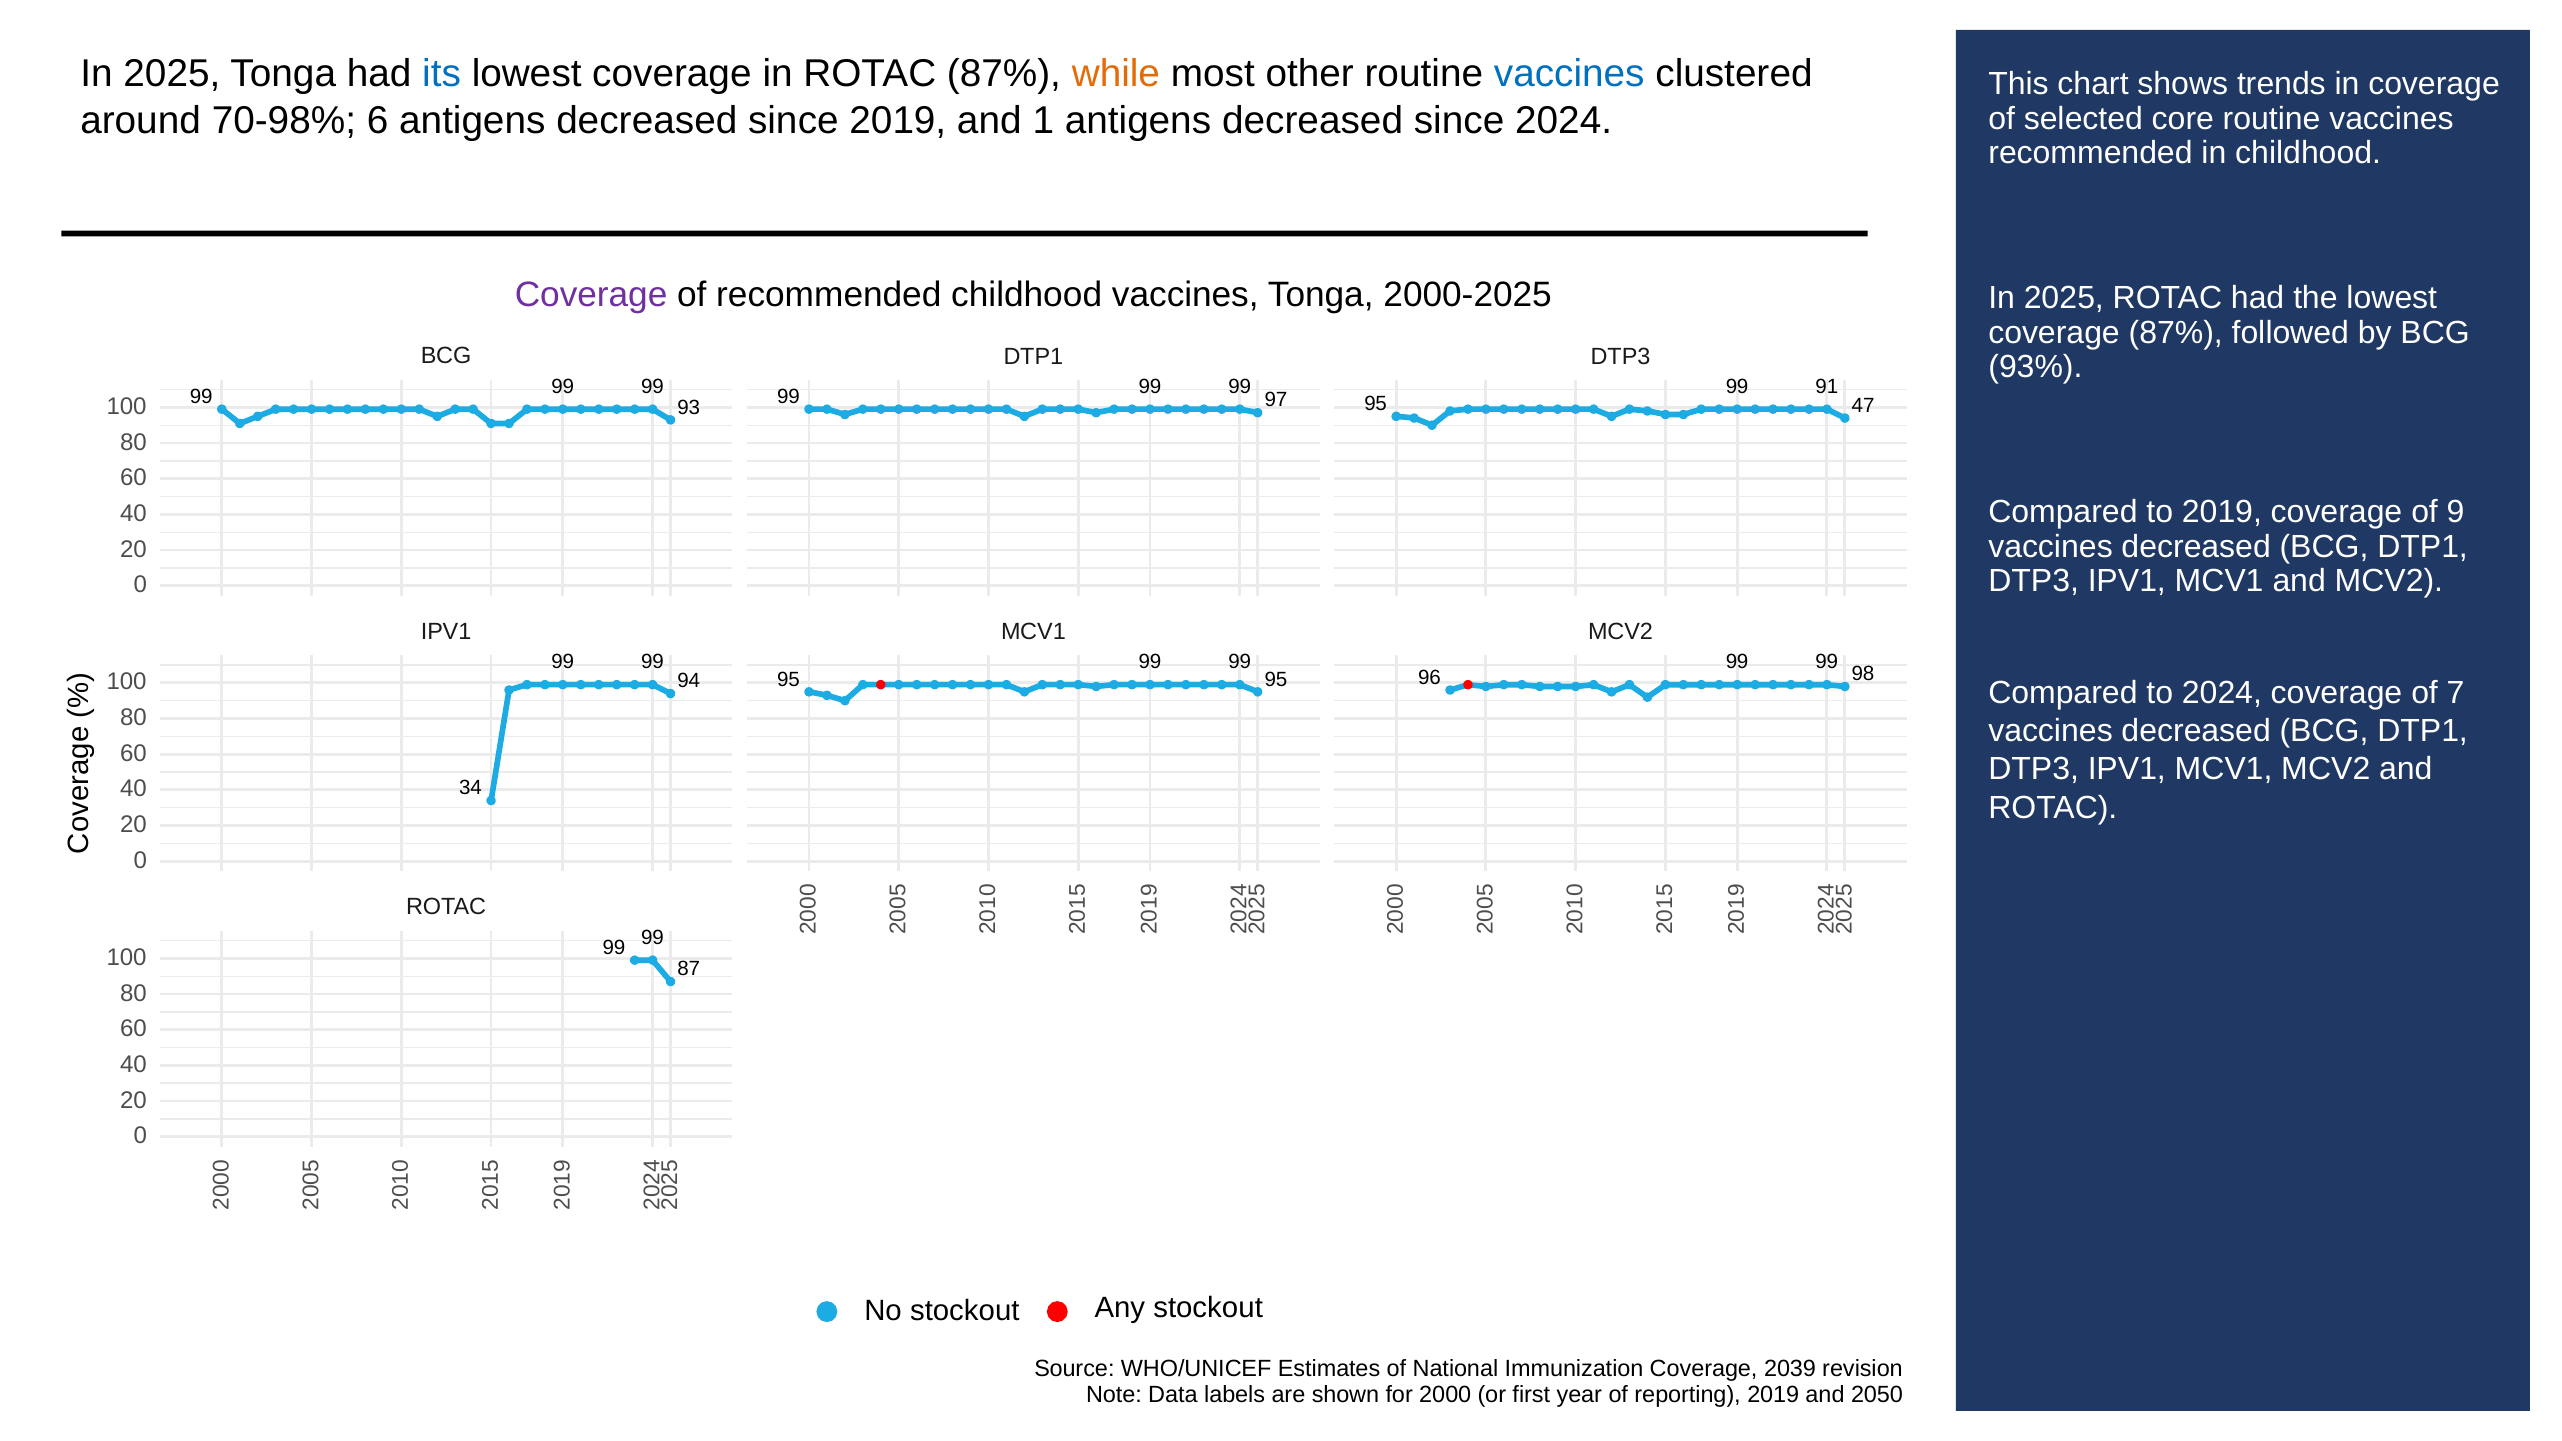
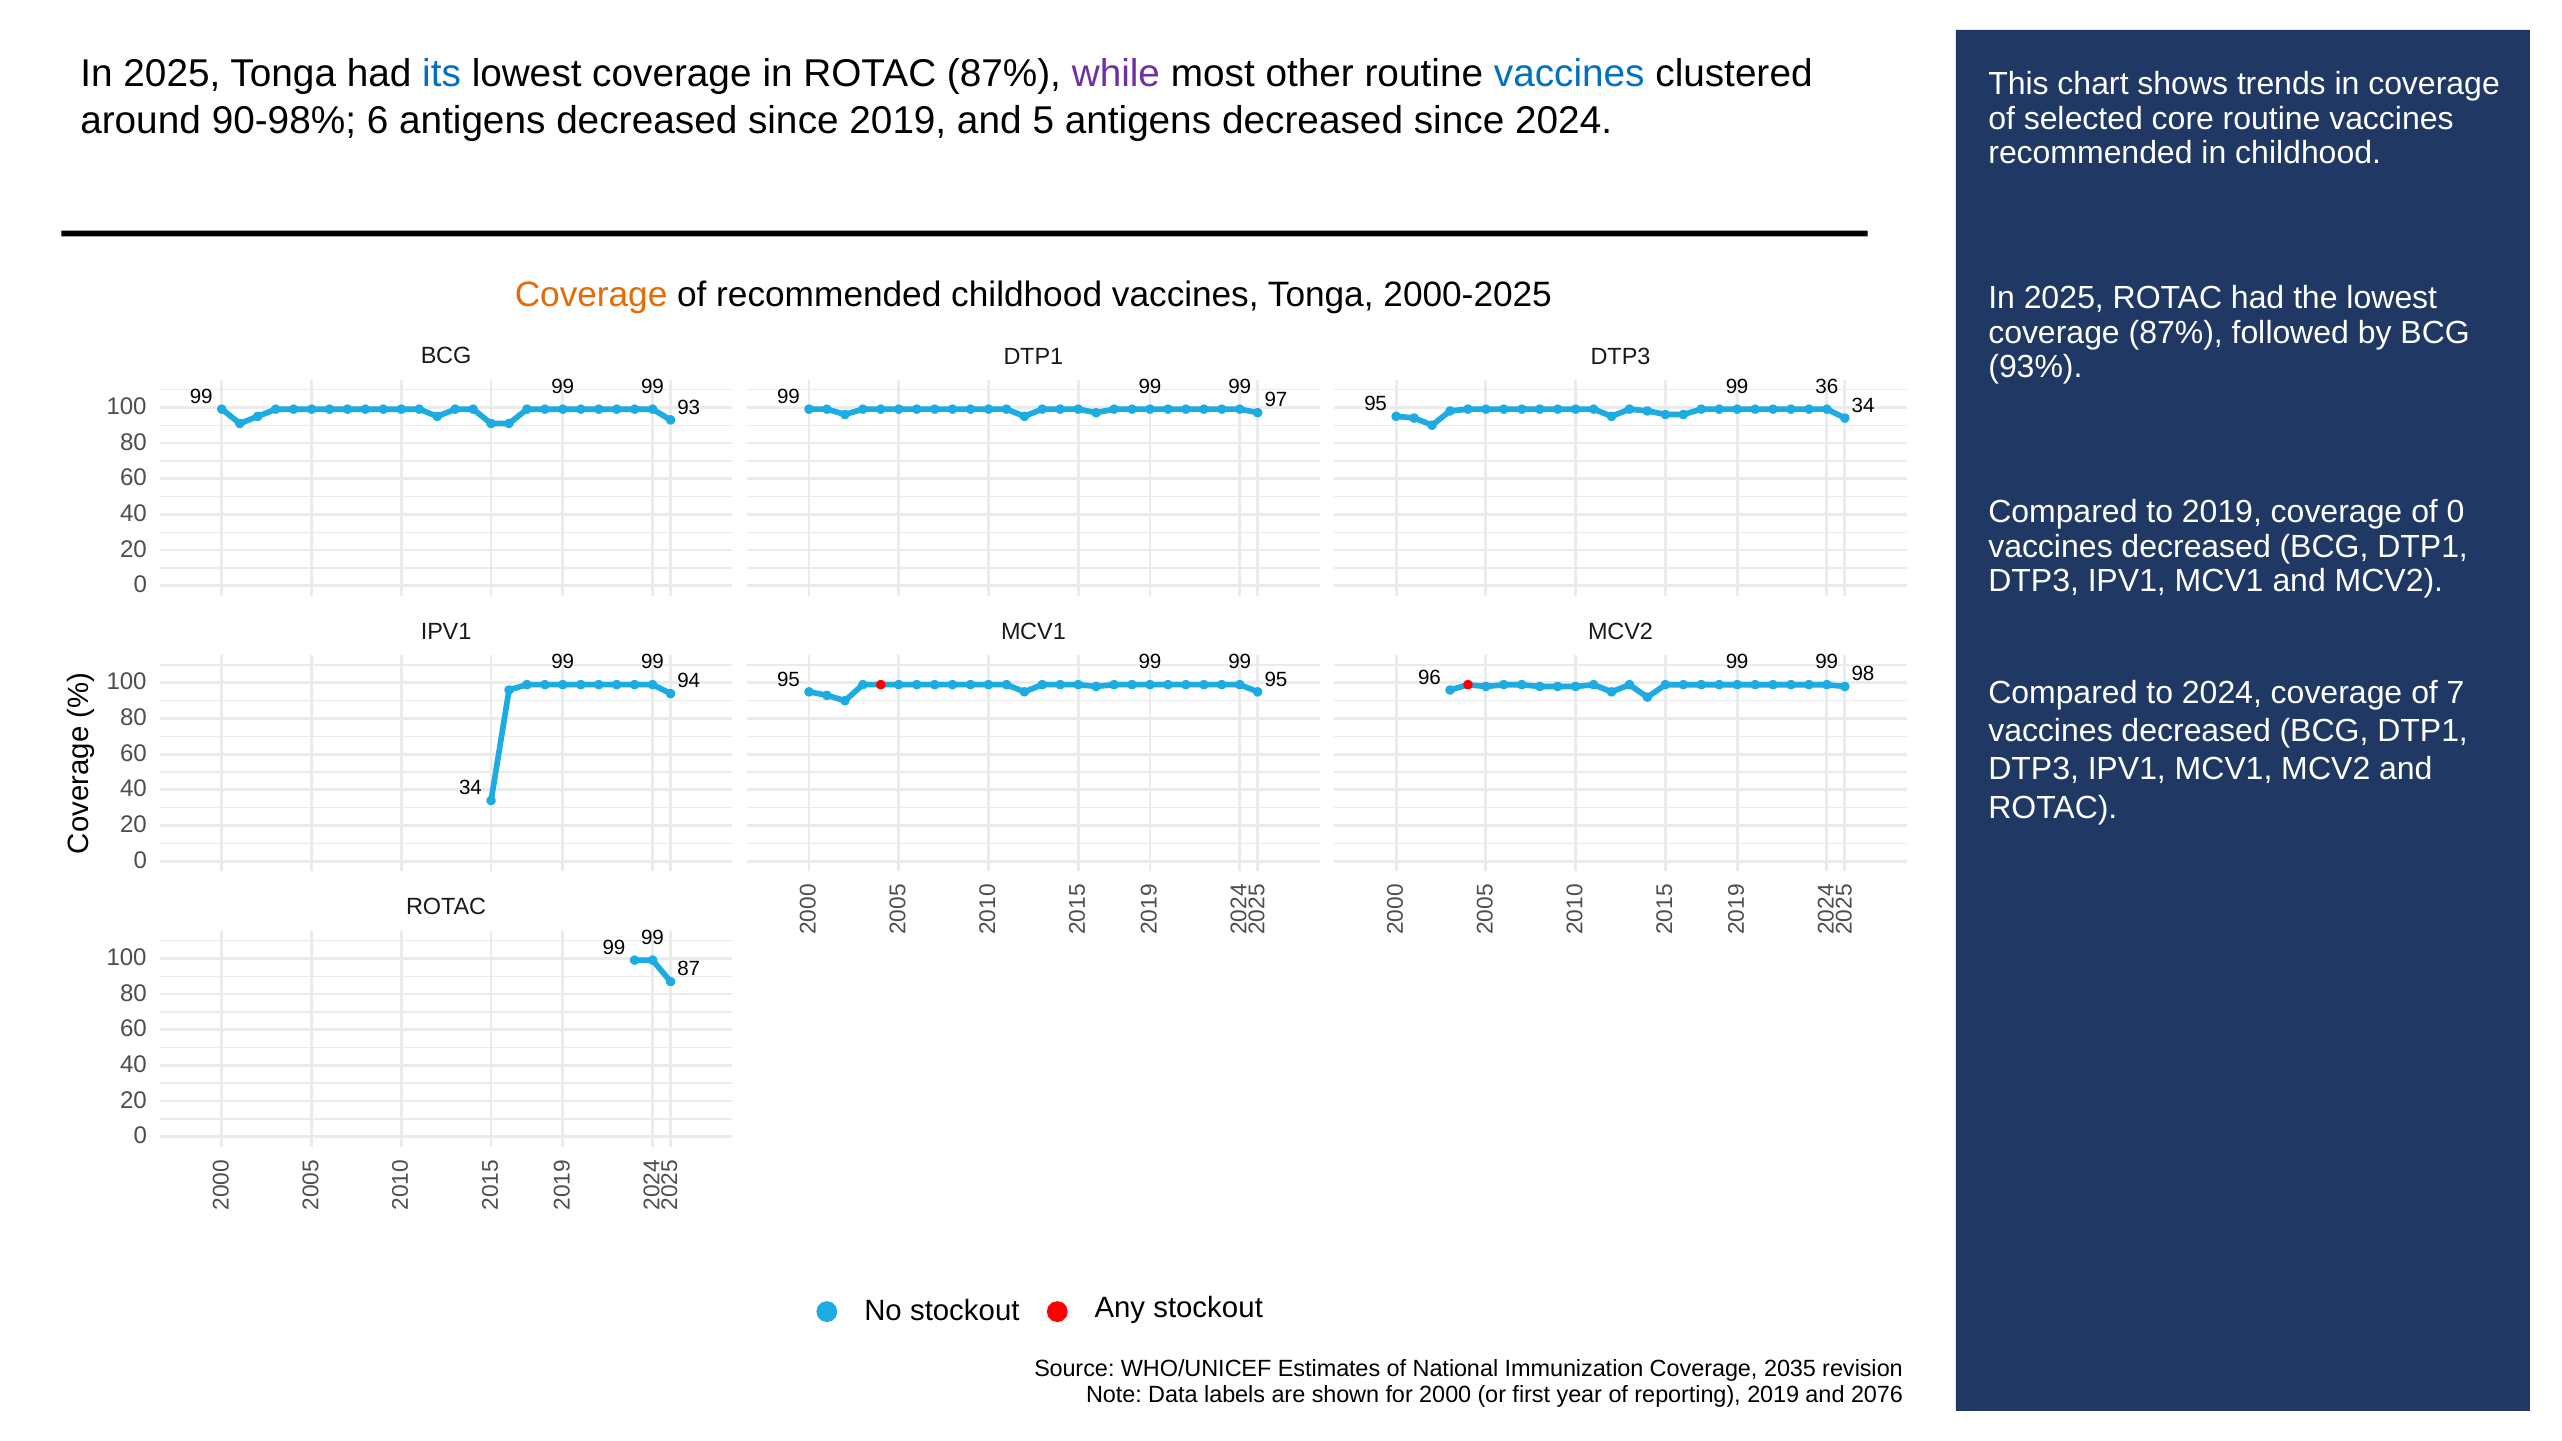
while colour: orange -> purple
70-98%: 70-98% -> 90-98%
and 1: 1 -> 5
Coverage at (591, 295) colour: purple -> orange
91: 91 -> 36
95 47: 47 -> 34
of 9: 9 -> 0
2039: 2039 -> 2035
2050: 2050 -> 2076
